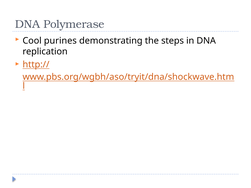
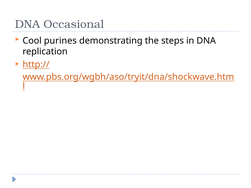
Polymerase: Polymerase -> Occasional
